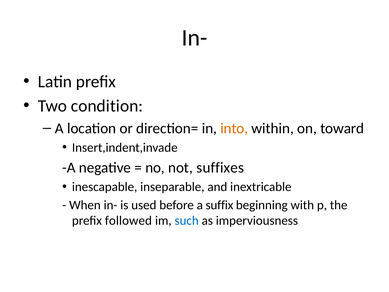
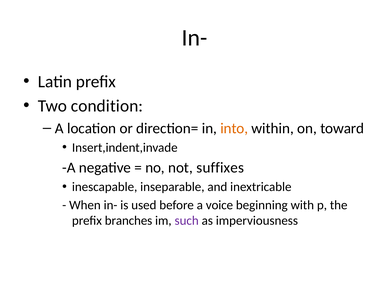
suffix: suffix -> voice
followed: followed -> branches
such colour: blue -> purple
